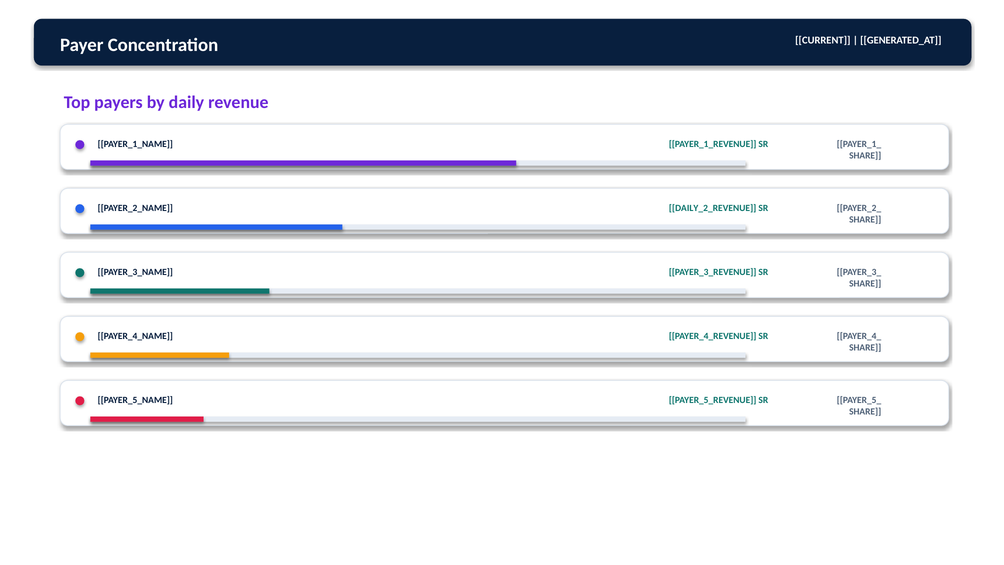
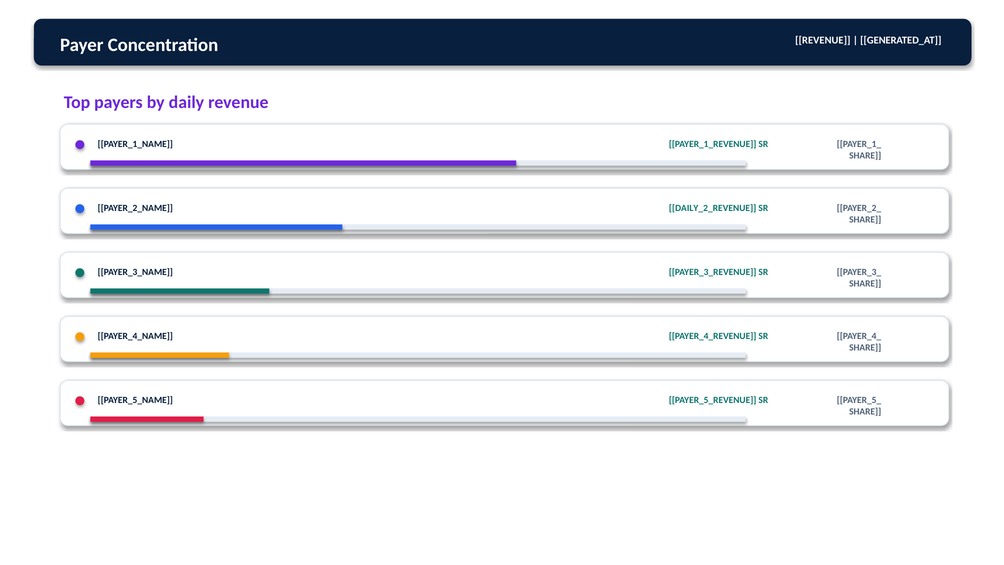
Concentration CURRENT: CURRENT -> REVENUE
